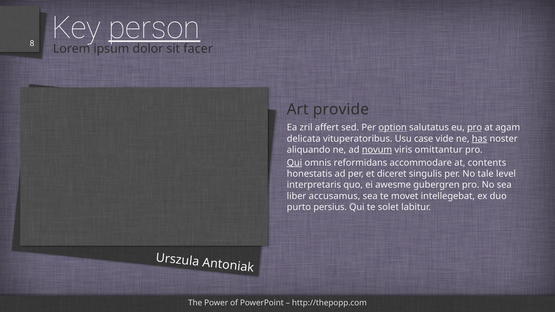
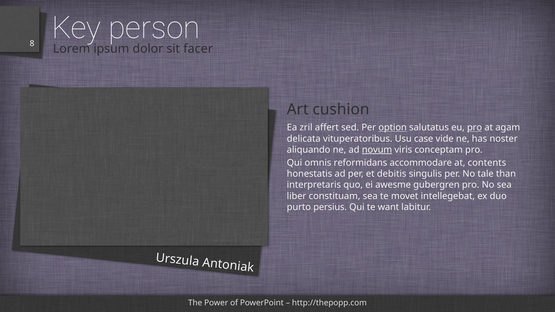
person underline: present -> none
provide: provide -> cushion
has underline: present -> none
omittantur: omittantur -> conceptam
Qui at (294, 163) underline: present -> none
diceret: diceret -> debitis
level: level -> than
accusamus: accusamus -> constituam
solet: solet -> want
